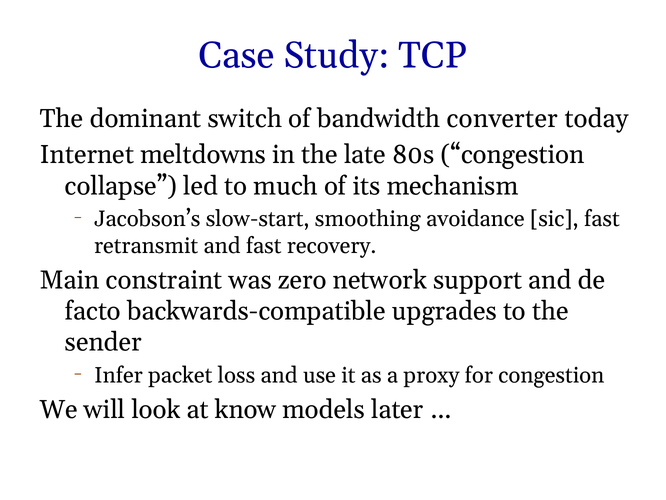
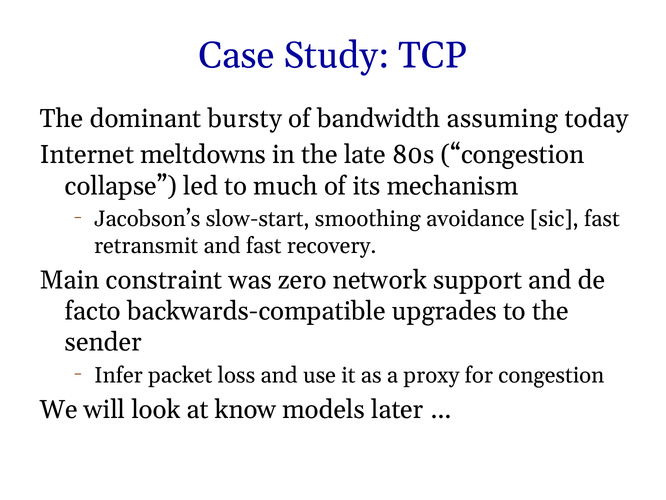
switch: switch -> bursty
converter: converter -> assuming
